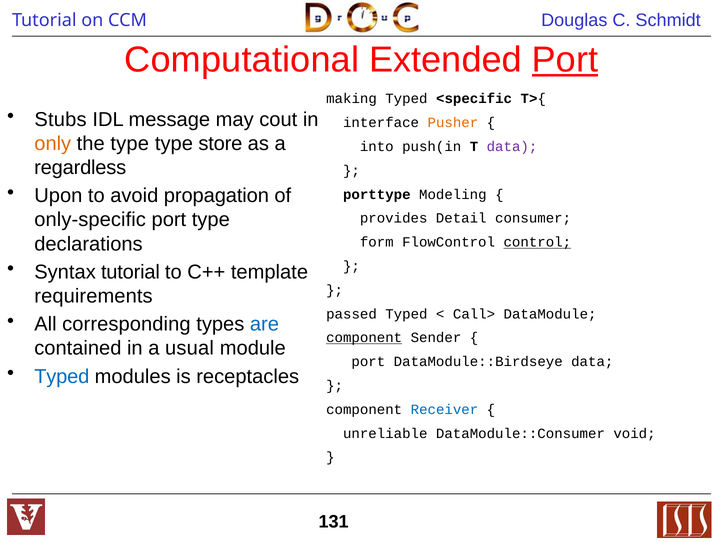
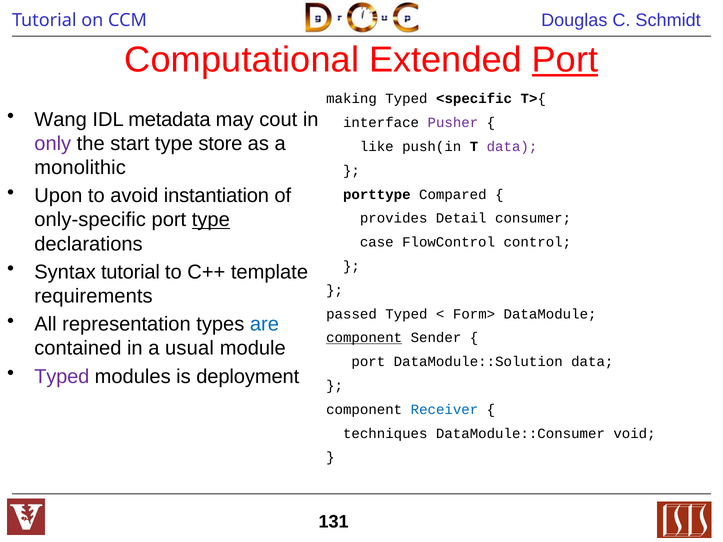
Stubs: Stubs -> Wang
message: message -> metadata
Pusher colour: orange -> purple
only colour: orange -> purple
the type: type -> start
into: into -> like
regardless: regardless -> monolithic
propagation: propagation -> instantiation
Modeling: Modeling -> Compared
type at (211, 220) underline: none -> present
form: form -> case
control underline: present -> none
Call>: Call> -> Form>
corresponding: corresponding -> representation
DataModule::Birdseye: DataModule::Birdseye -> DataModule::Solution
Typed at (62, 377) colour: blue -> purple
receptacles: receptacles -> deployment
unreliable: unreliable -> techniques
